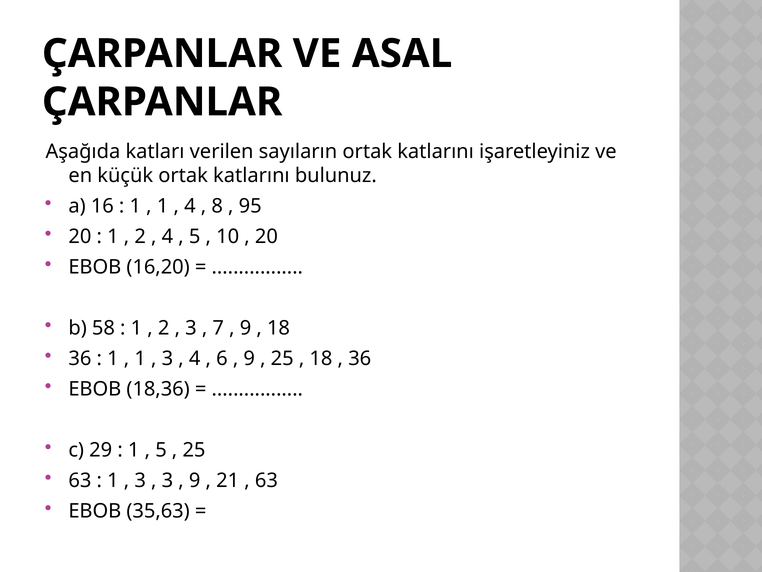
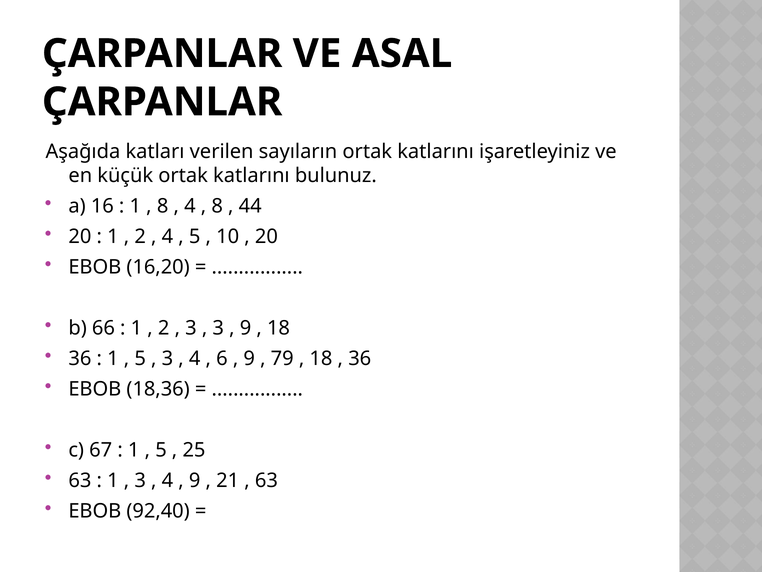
1 at (163, 206): 1 -> 8
95: 95 -> 44
58: 58 -> 66
7 at (218, 328): 7 -> 3
1 at (140, 358): 1 -> 5
25 at (282, 358): 25 -> 79
29: 29 -> 67
3 at (167, 480): 3 -> 4
35,63: 35,63 -> 92,40
